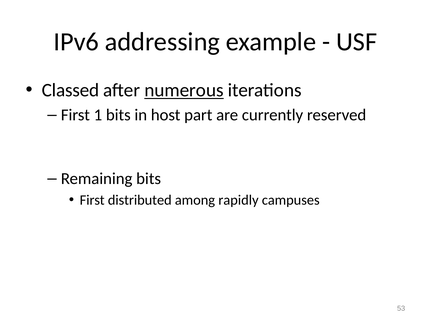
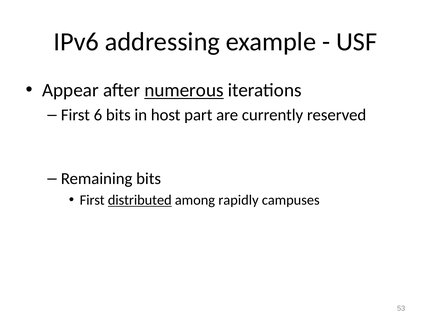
Classed: Classed -> Appear
1: 1 -> 6
distributed underline: none -> present
